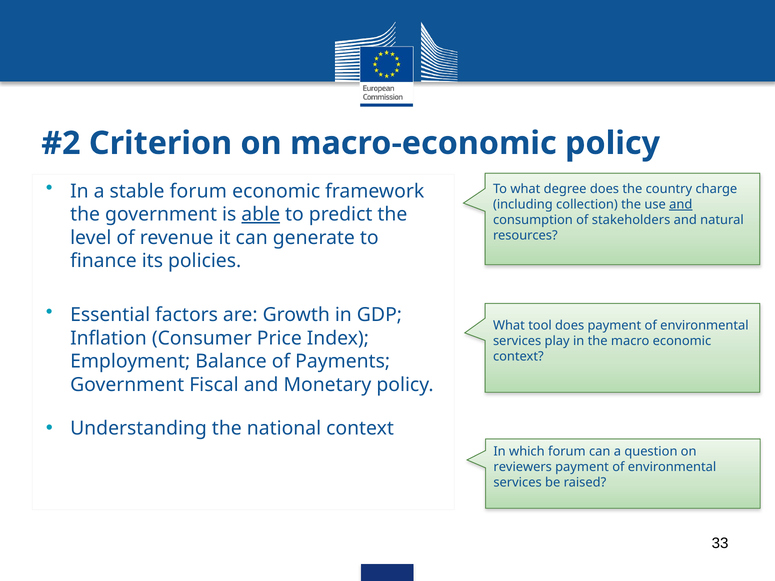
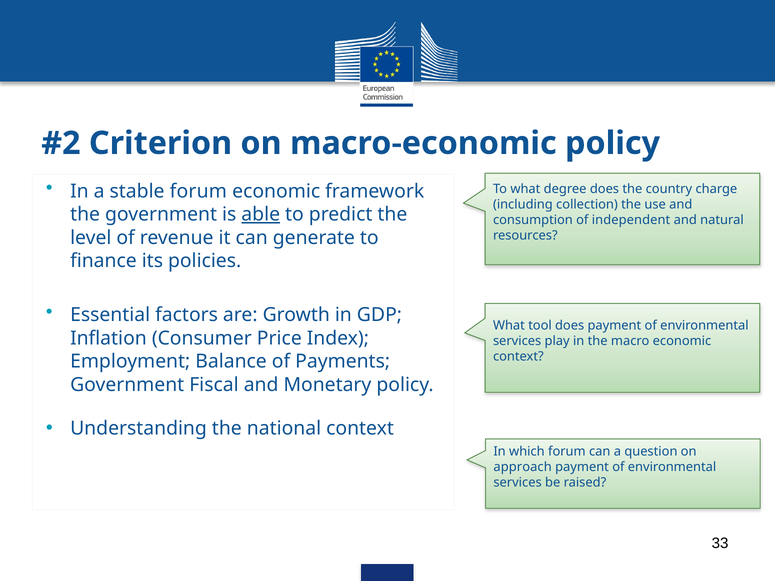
and at (681, 204) underline: present -> none
stakeholders: stakeholders -> independent
reviewers: reviewers -> approach
